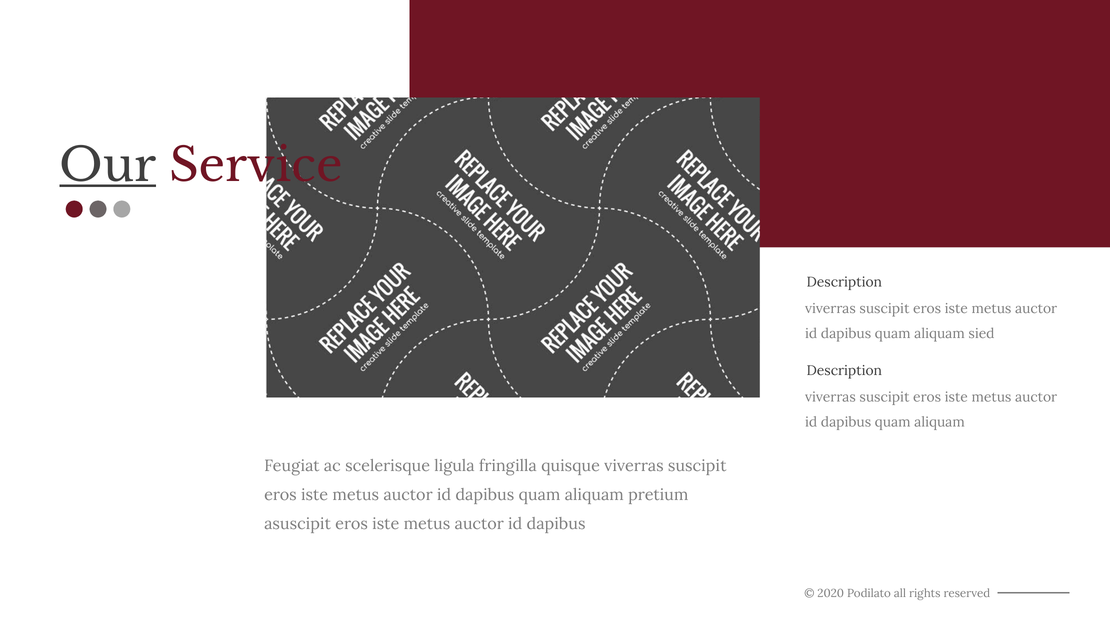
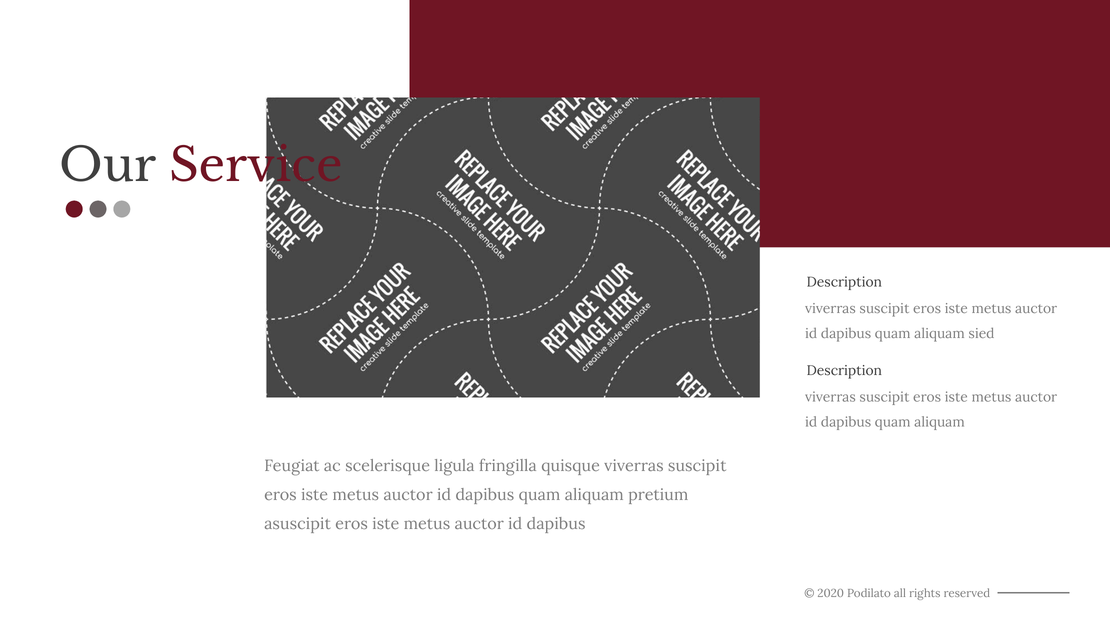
Our underline: present -> none
